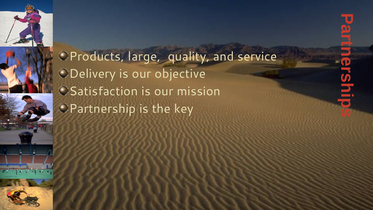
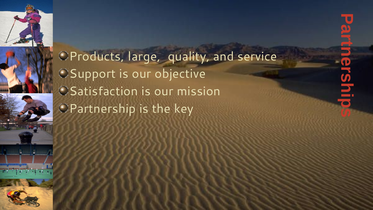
Delivery: Delivery -> Support
